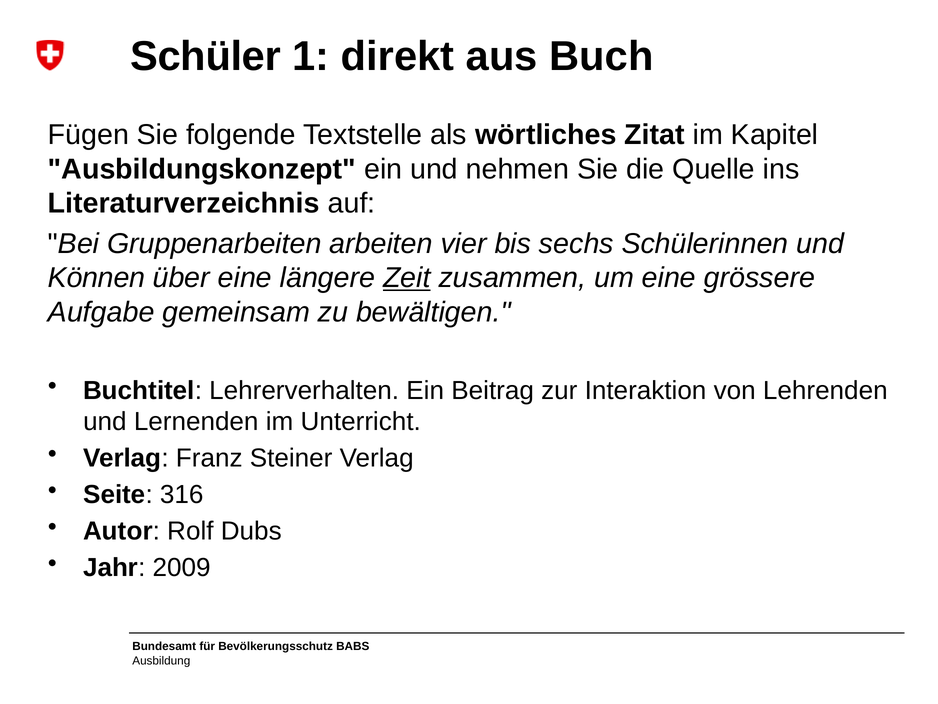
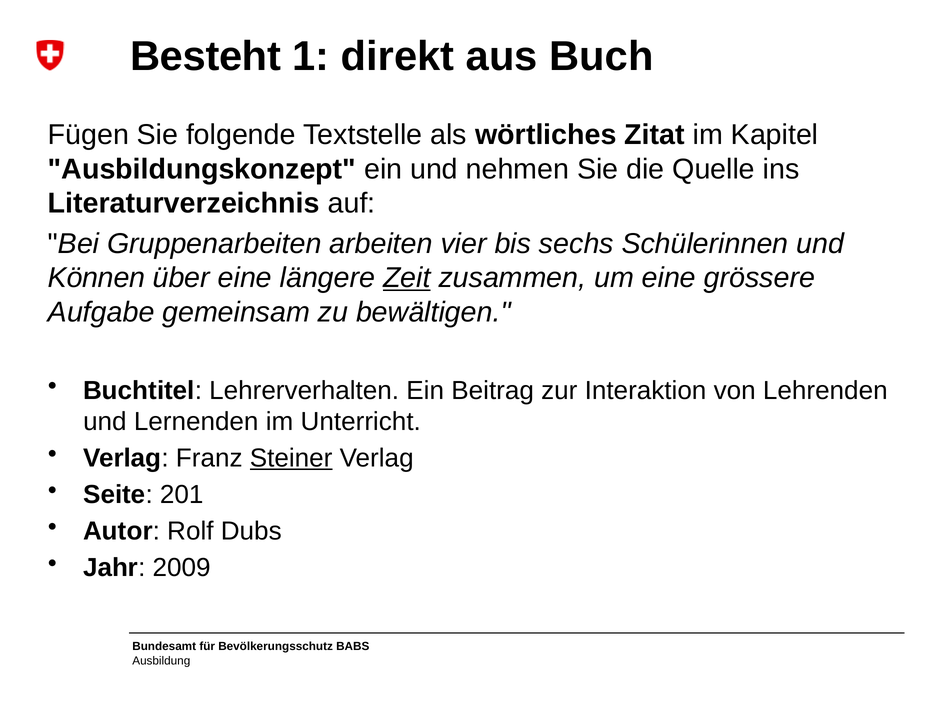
Schüler: Schüler -> Besteht
Steiner underline: none -> present
316: 316 -> 201
